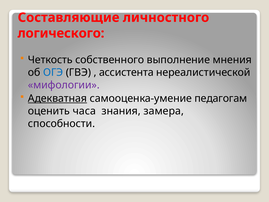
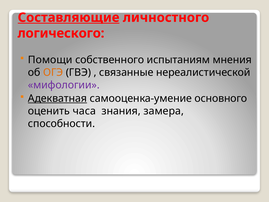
Составляющие underline: none -> present
Четкость: Четкость -> Помощи
выполнение: выполнение -> испытаниям
ОГЭ colour: blue -> orange
ассистента: ассистента -> связанные
педагогам: педагогам -> основного
